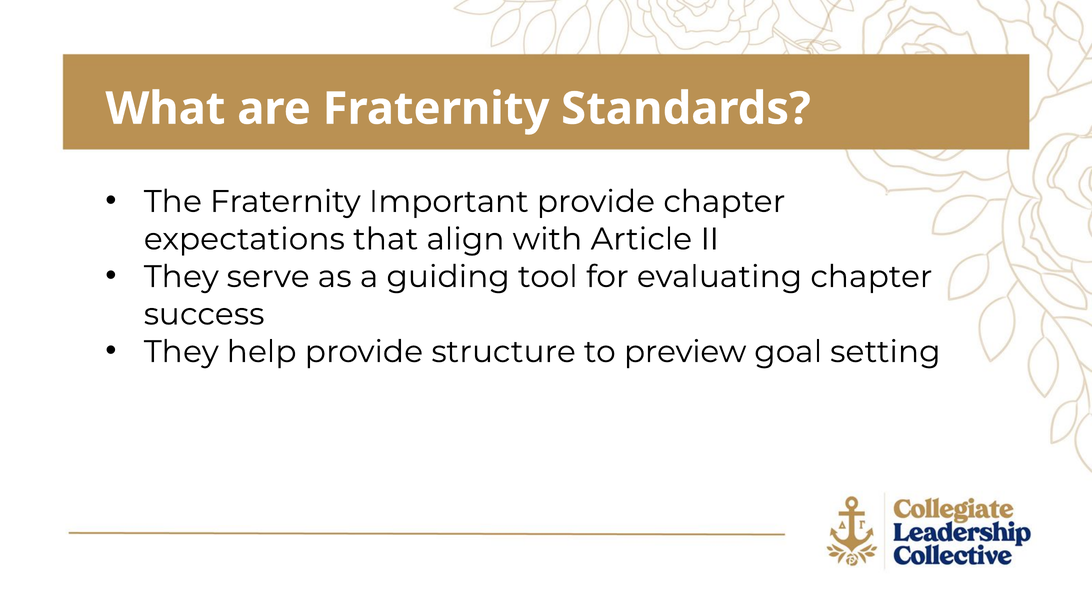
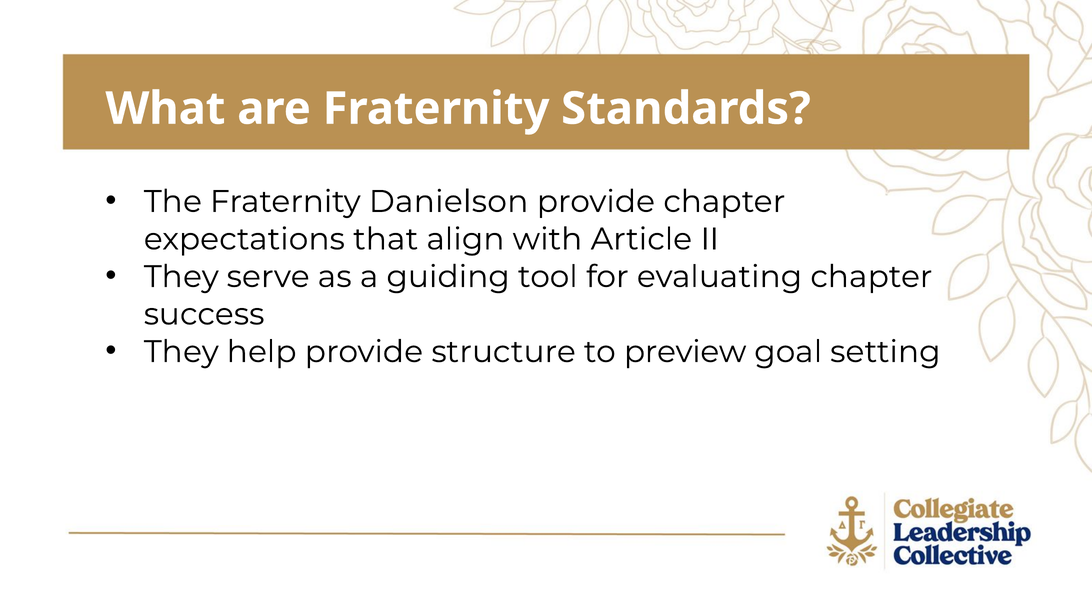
Important: Important -> Danielson
